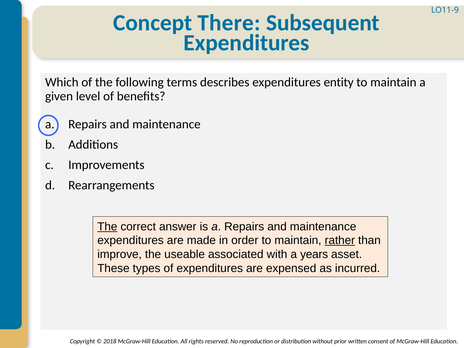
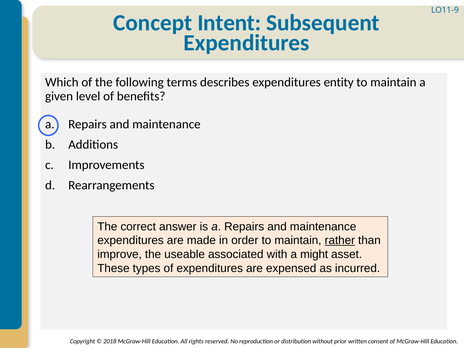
There: There -> Intent
The at (107, 227) underline: present -> none
years: years -> might
